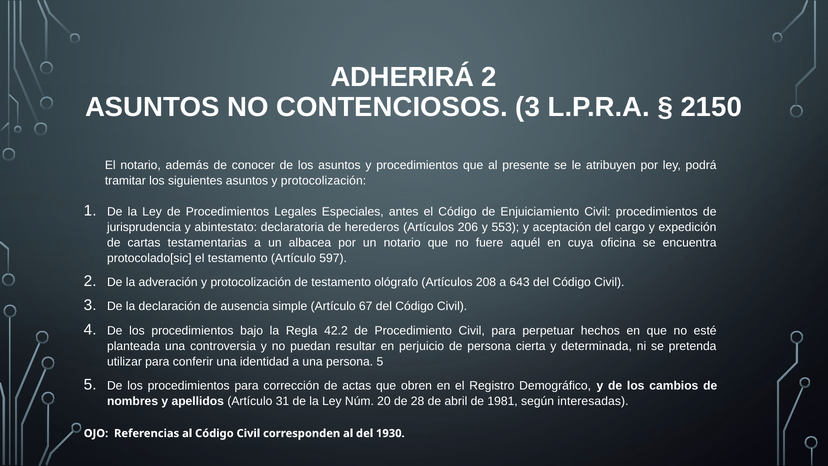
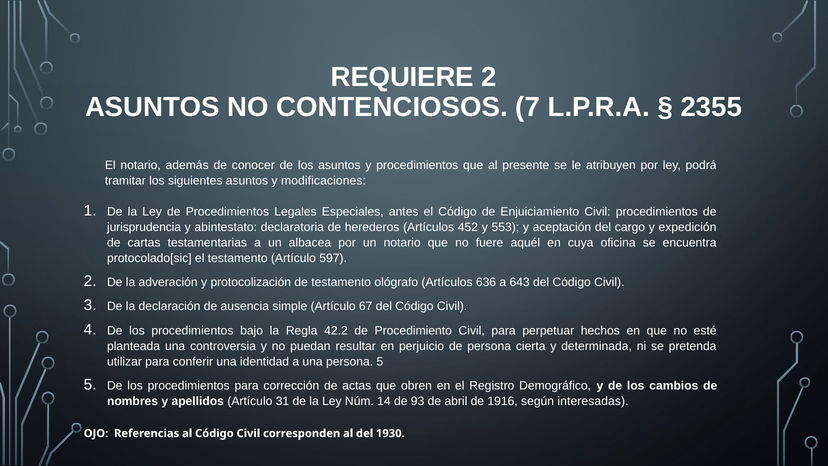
ADHERIRÁ: ADHERIRÁ -> REQUIERE
CONTENCIOSOS 3: 3 -> 7
2150: 2150 -> 2355
asuntos y protocolización: protocolización -> modificaciones
206: 206 -> 452
208: 208 -> 636
20: 20 -> 14
28: 28 -> 93
1981: 1981 -> 1916
